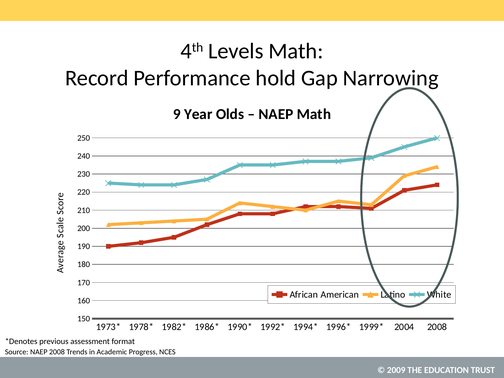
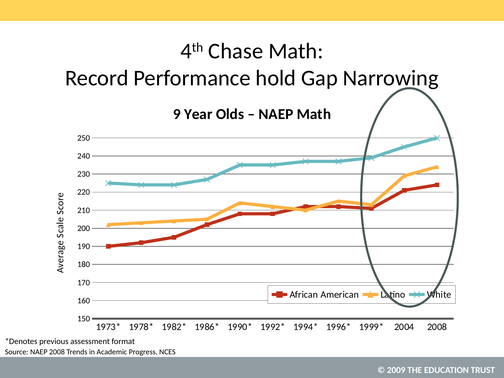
Levels: Levels -> Chase
